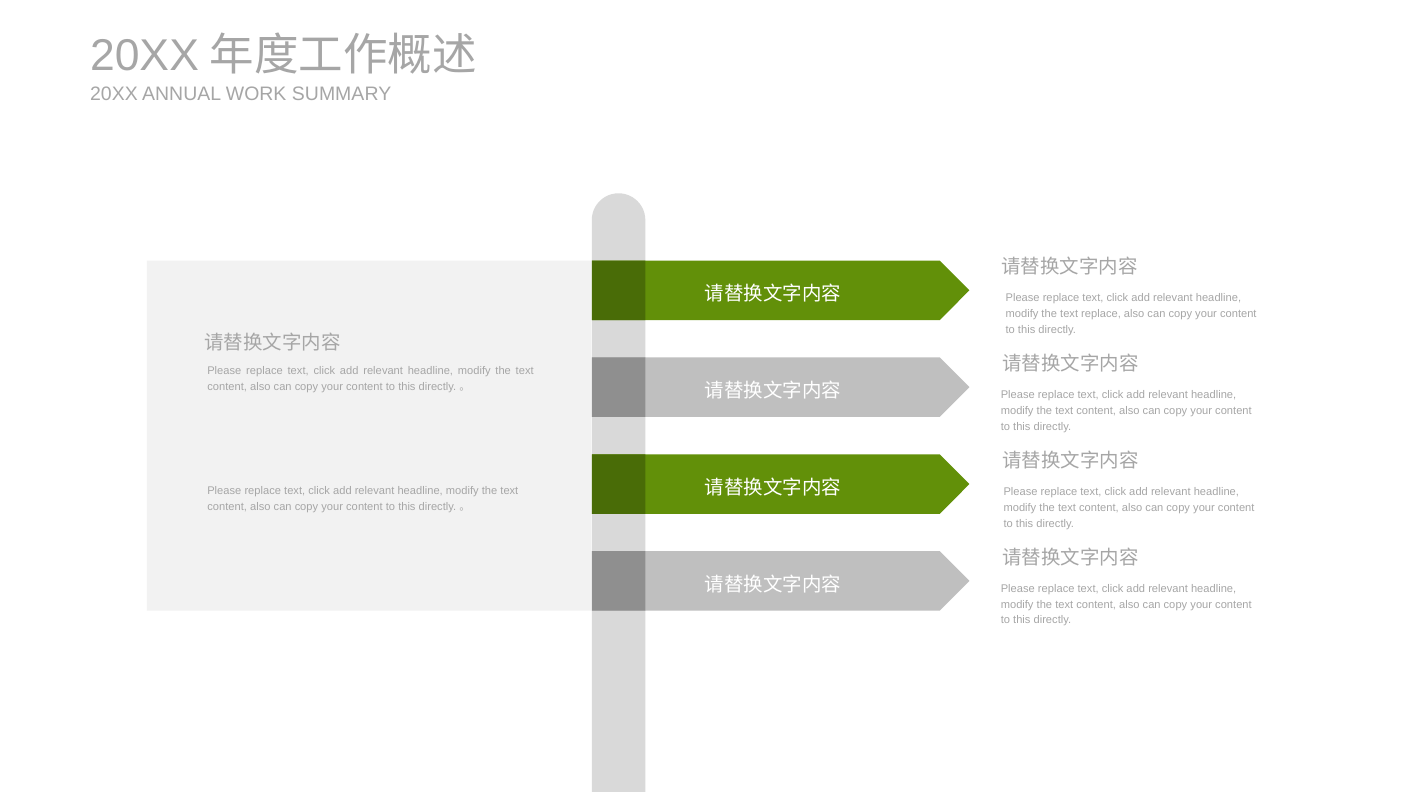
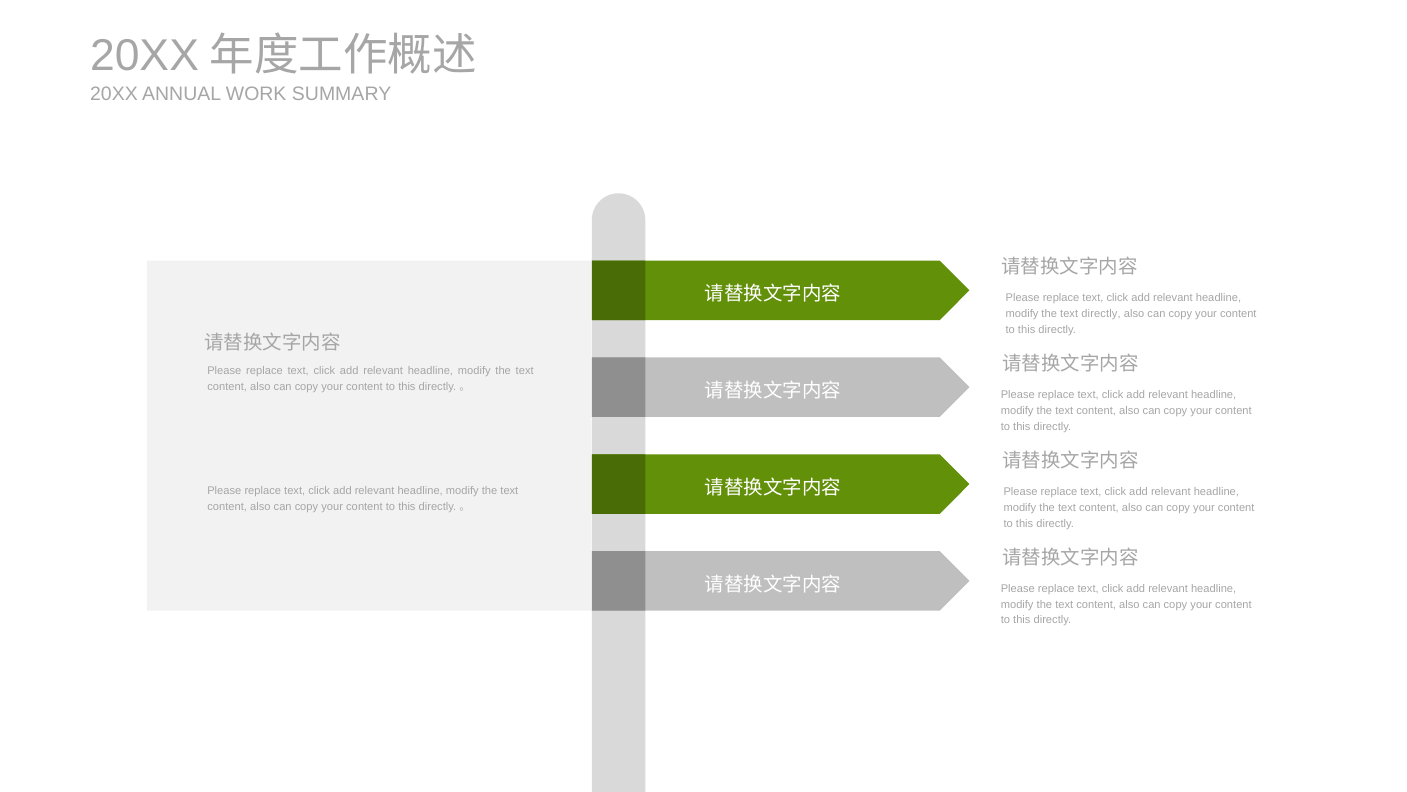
text replace: replace -> directly
